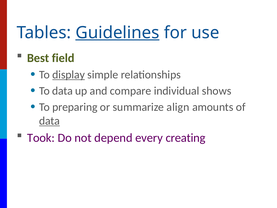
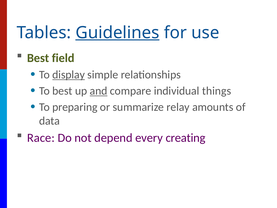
To data: data -> best
and underline: none -> present
shows: shows -> things
align: align -> relay
data at (50, 121) underline: present -> none
Took: Took -> Race
